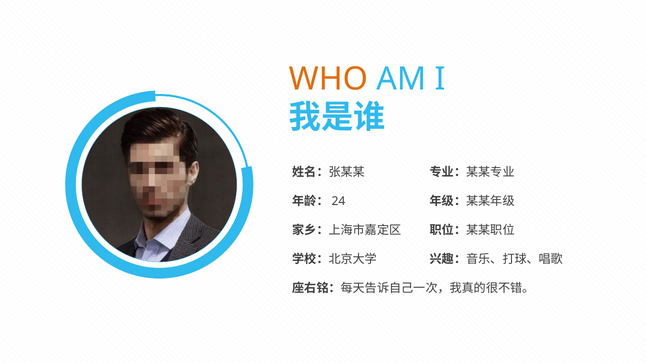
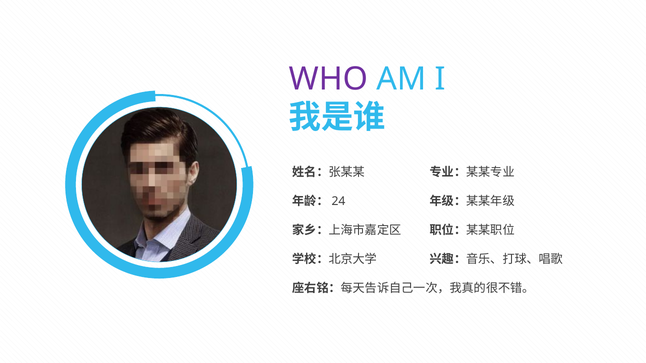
WHO colour: orange -> purple
